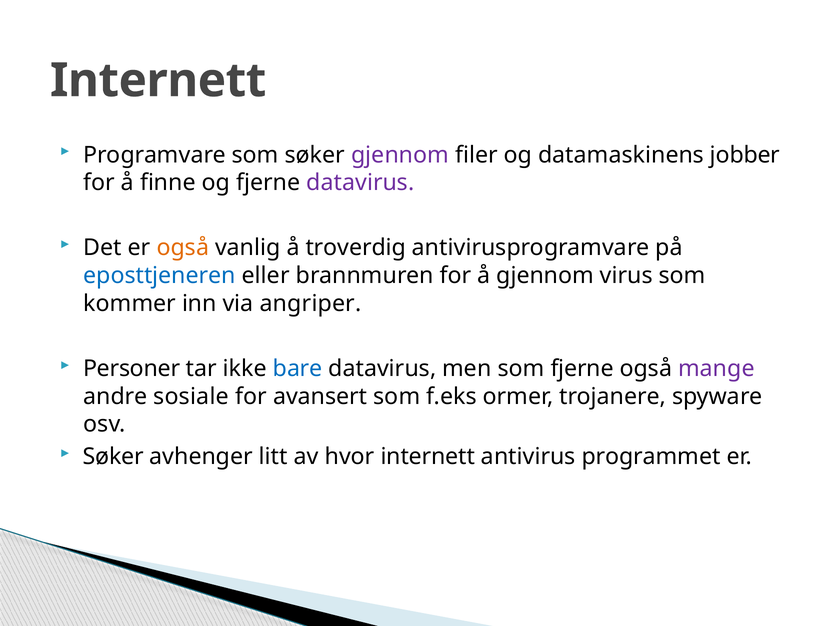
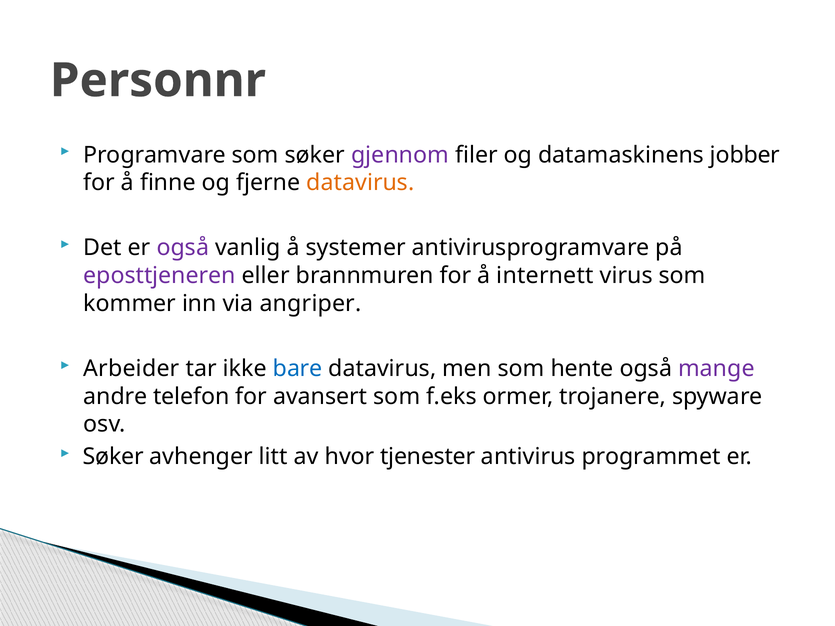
Internett at (158, 81): Internett -> Personnr
datavirus at (360, 183) colour: purple -> orange
også at (183, 248) colour: orange -> purple
troverdig: troverdig -> systemer
eposttjeneren colour: blue -> purple
å gjennom: gjennom -> internett
Personer: Personer -> Arbeider
som fjerne: fjerne -> hente
sosiale: sosiale -> telefon
hvor internett: internett -> tjenester
